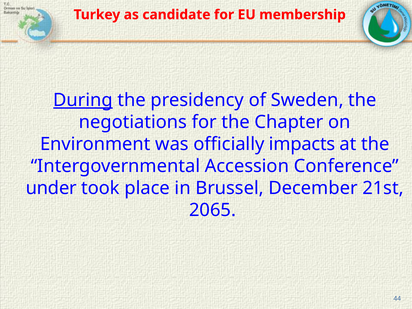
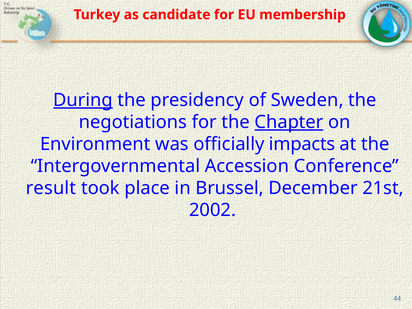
Chapter underline: none -> present
under: under -> result
2065: 2065 -> 2002
